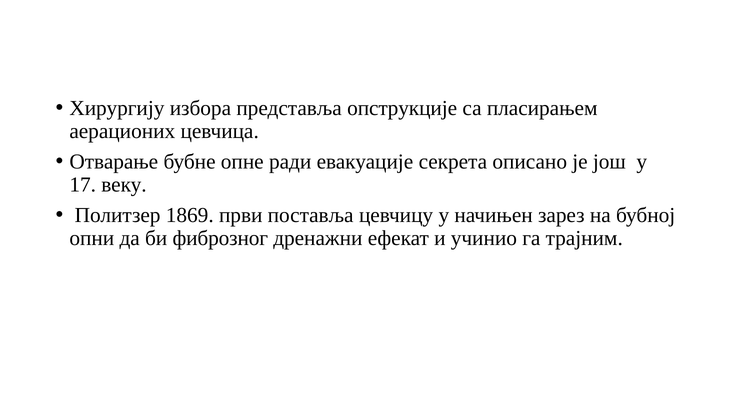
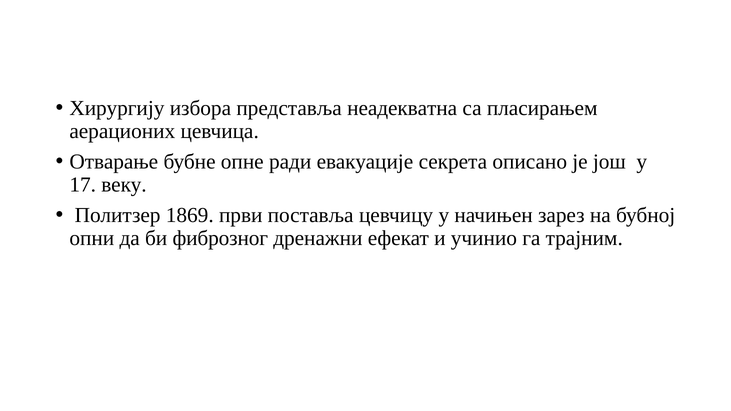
опструкције: опструкције -> неадекватна
